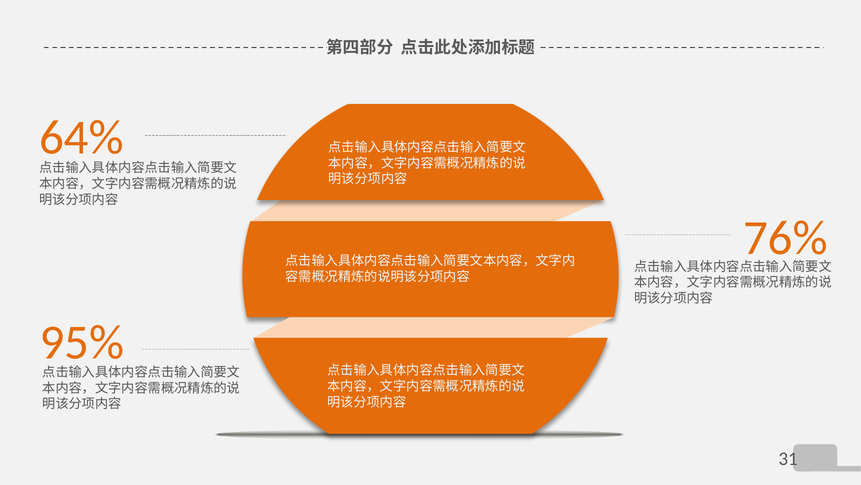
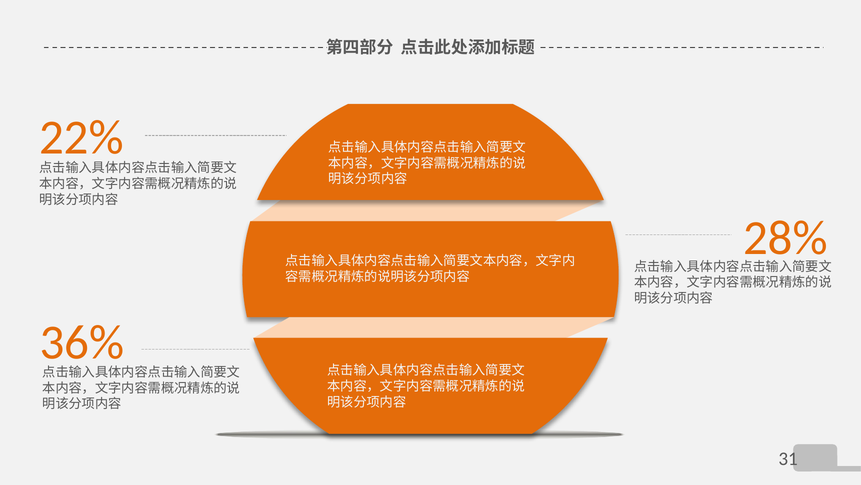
64%: 64% -> 22%
76%: 76% -> 28%
95%: 95% -> 36%
